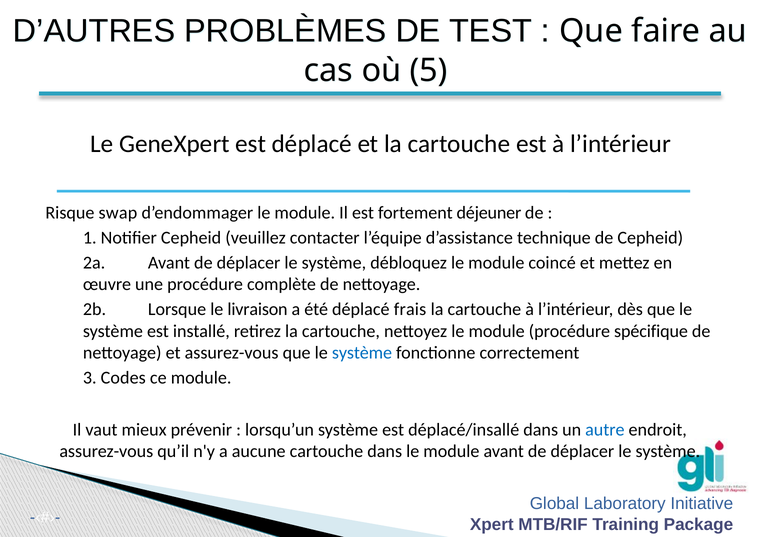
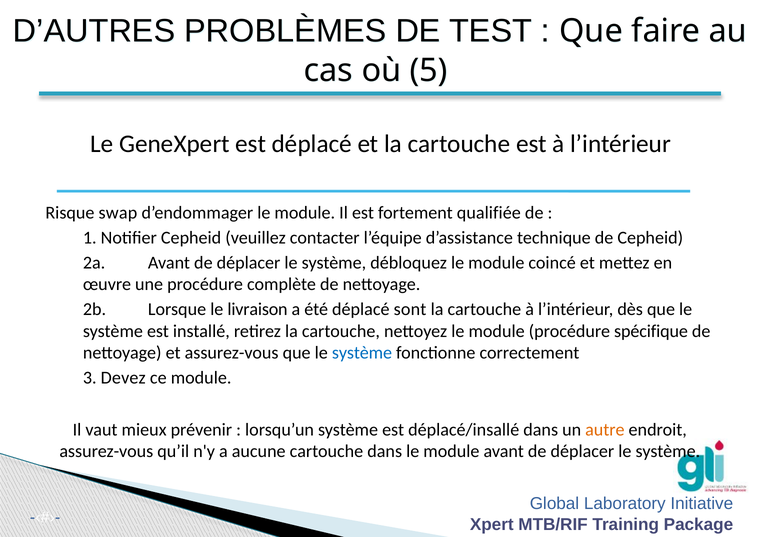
déjeuner: déjeuner -> qualifiée
frais: frais -> sont
Codes: Codes -> Devez
autre colour: blue -> orange
